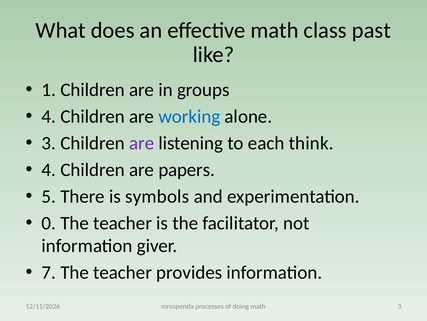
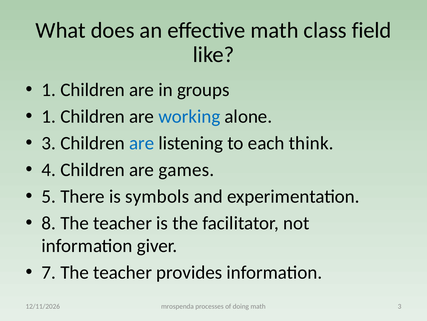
past: past -> field
4 at (49, 116): 4 -> 1
are at (142, 143) colour: purple -> blue
papers: papers -> games
0: 0 -> 8
